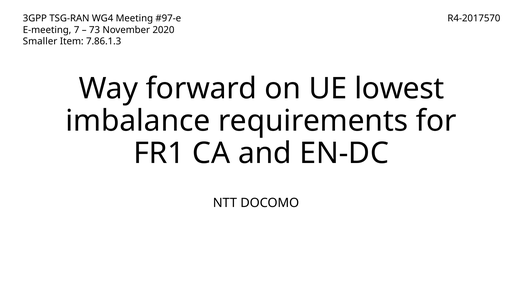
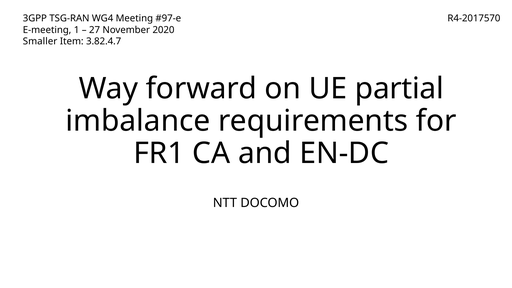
7: 7 -> 1
73: 73 -> 27
7.86.1.3: 7.86.1.3 -> 3.82.4.7
lowest: lowest -> partial
